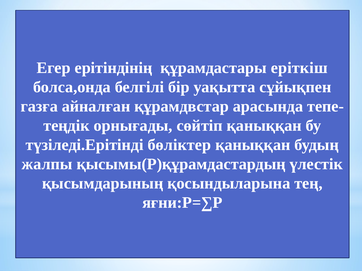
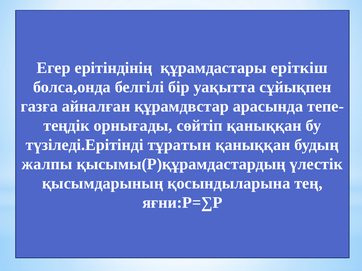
бөліктер: бөліктер -> тұратын
